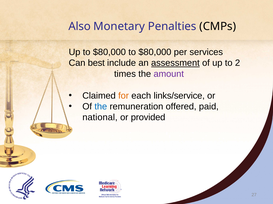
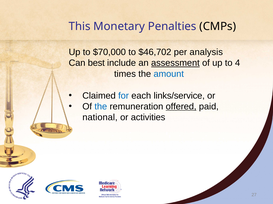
Also: Also -> This
Up to $80,000: $80,000 -> $70,000
$80,000 at (155, 52): $80,000 -> $46,702
services: services -> analysis
2: 2 -> 4
amount colour: purple -> blue
for colour: orange -> blue
offered underline: none -> present
provided: provided -> activities
